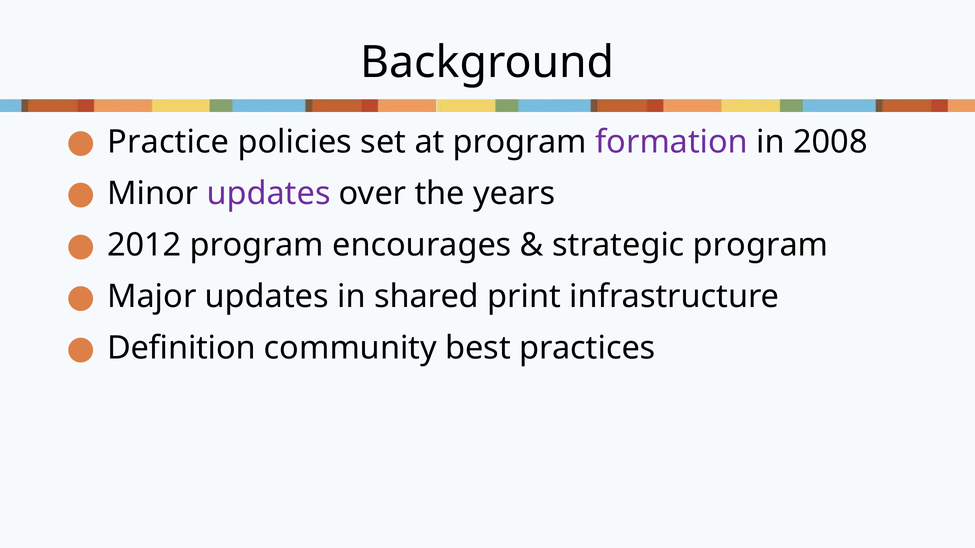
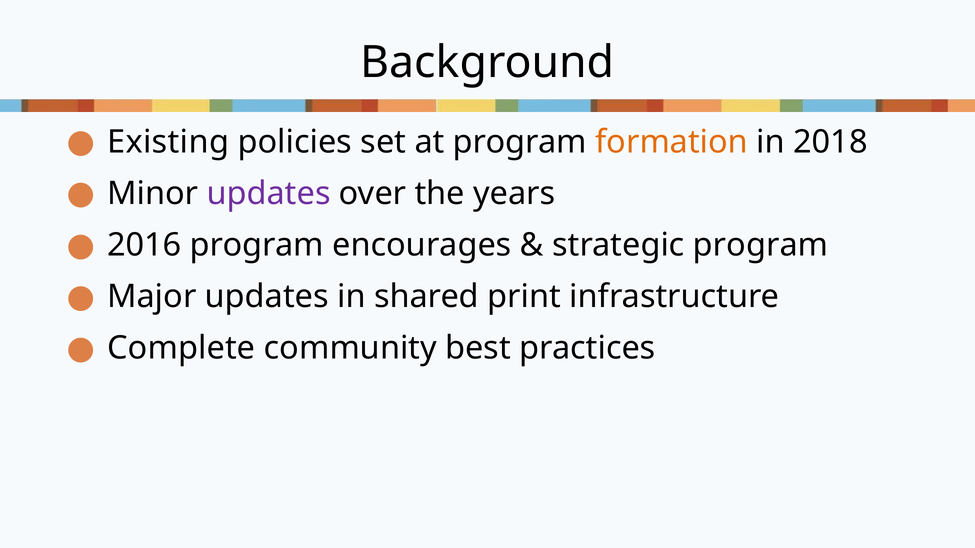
Practice: Practice -> Existing
formation colour: purple -> orange
2008: 2008 -> 2018
2012: 2012 -> 2016
Definition: Definition -> Complete
